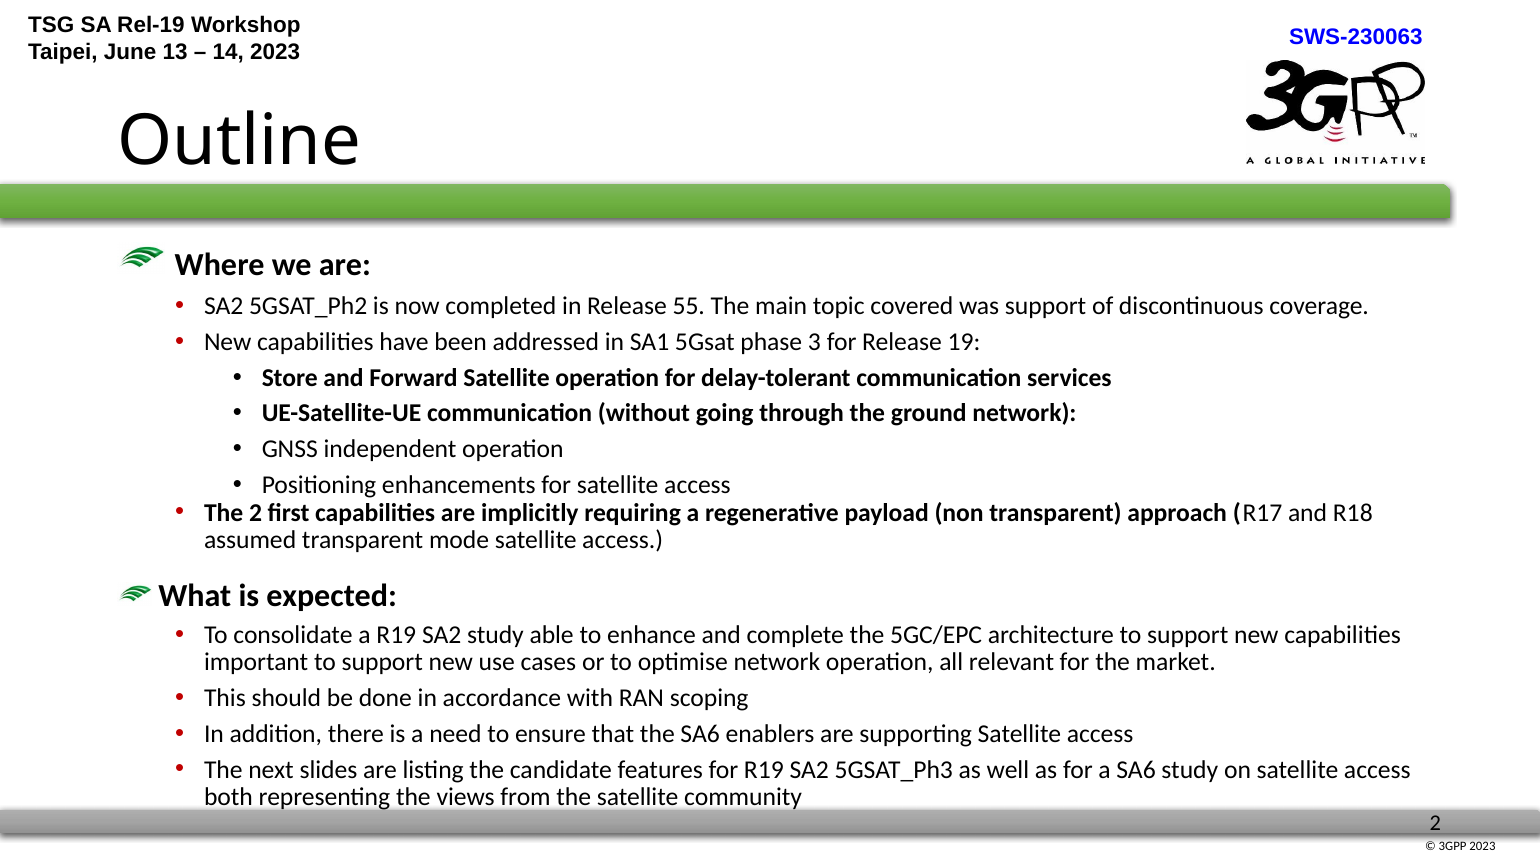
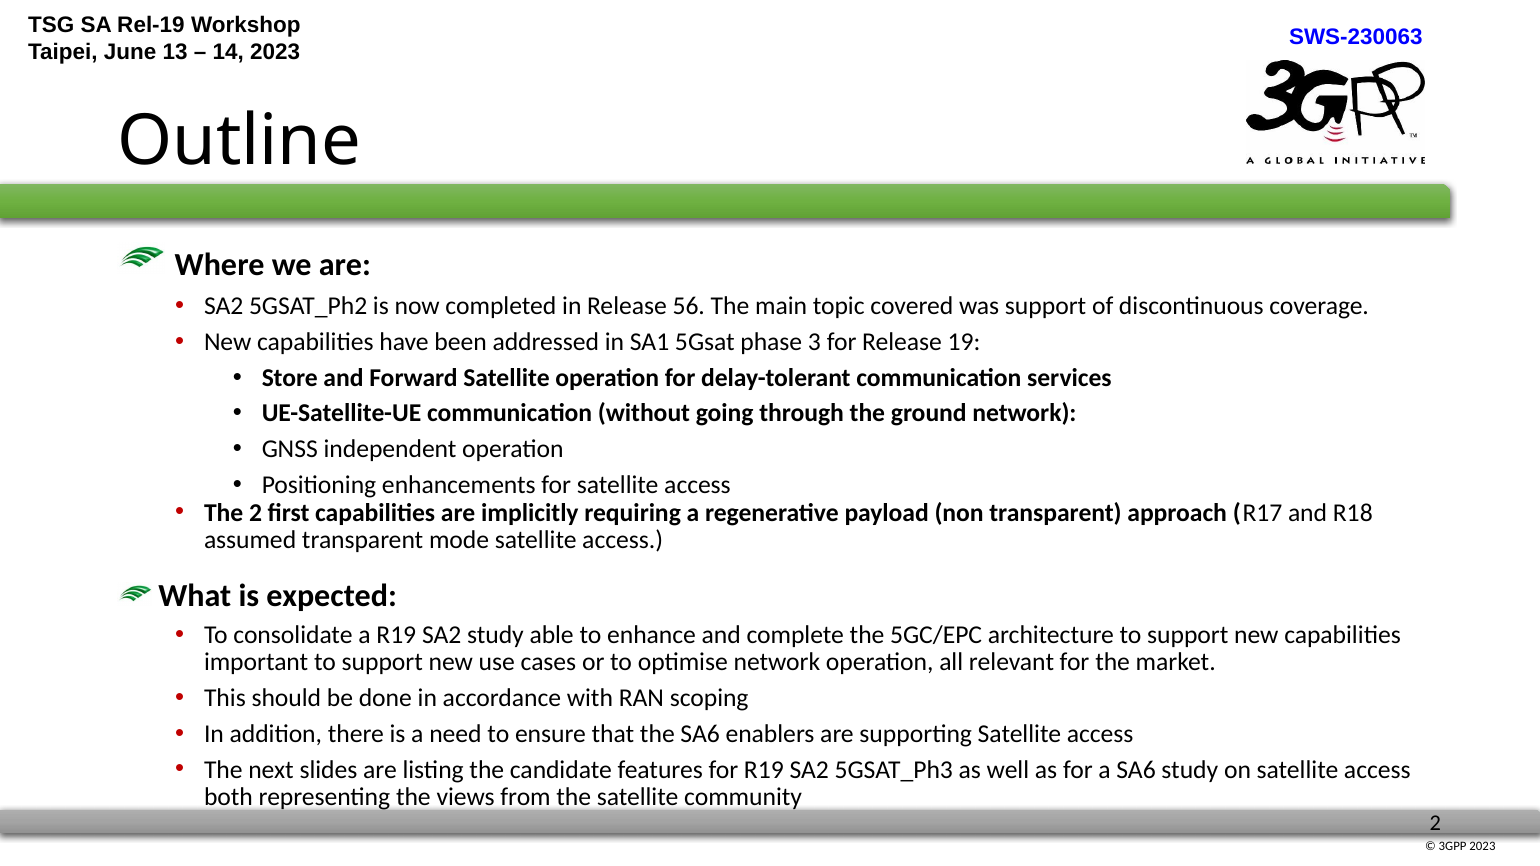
55: 55 -> 56
